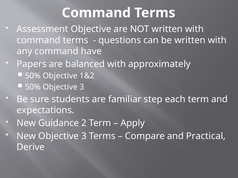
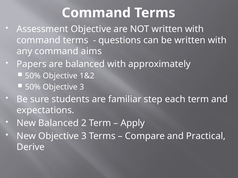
have: have -> aims
New Guidance: Guidance -> Balanced
